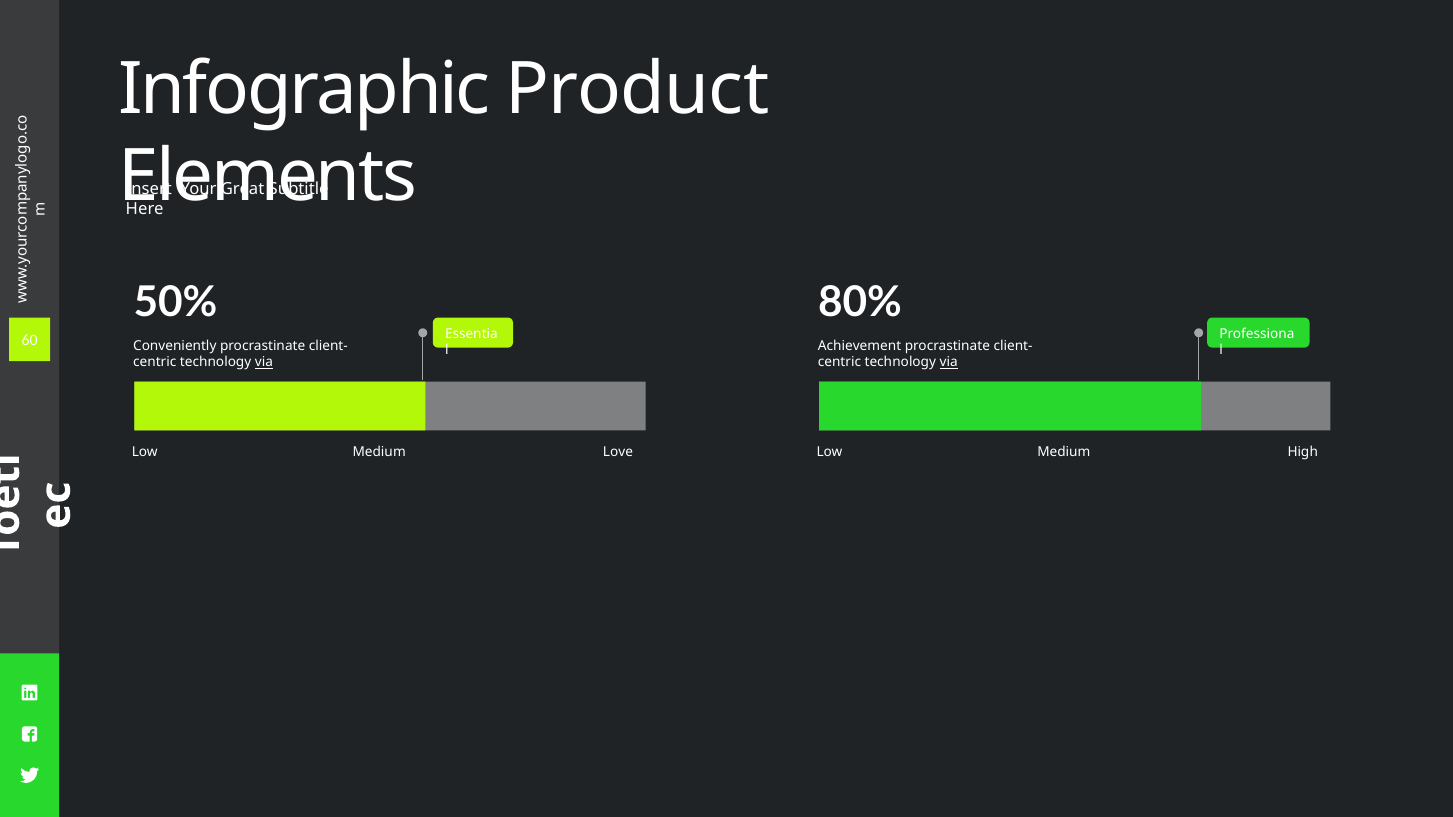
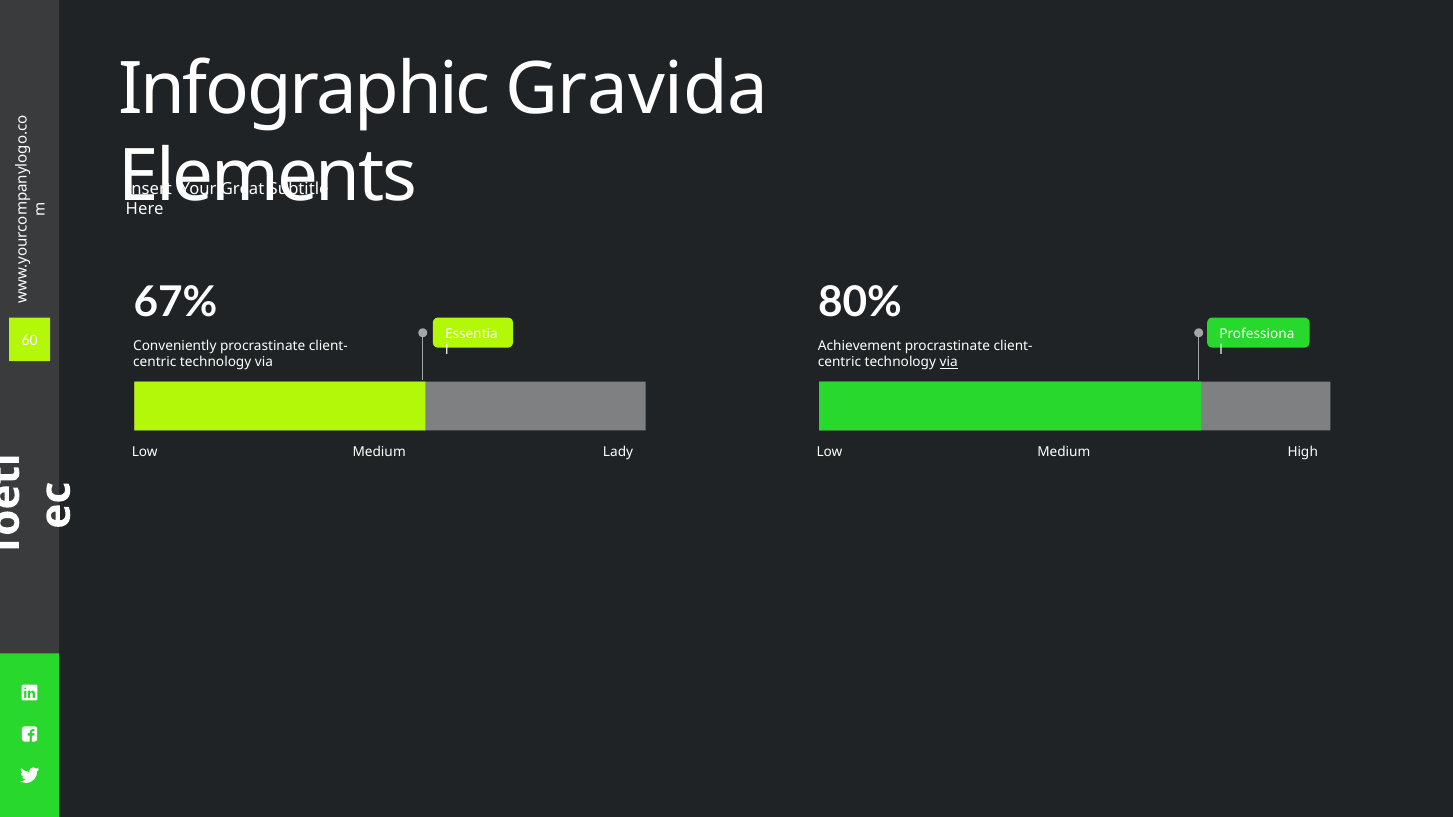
Product: Product -> Gravida
50%: 50% -> 67%
via at (264, 362) underline: present -> none
Love: Love -> Lady
